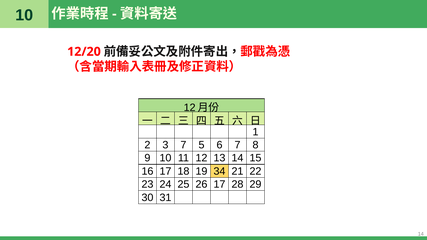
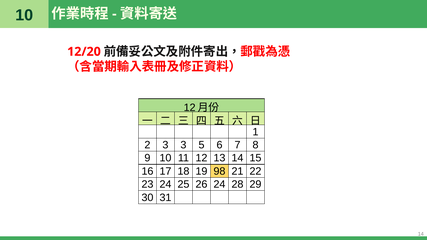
3 7: 7 -> 3
34: 34 -> 98
26 17: 17 -> 24
